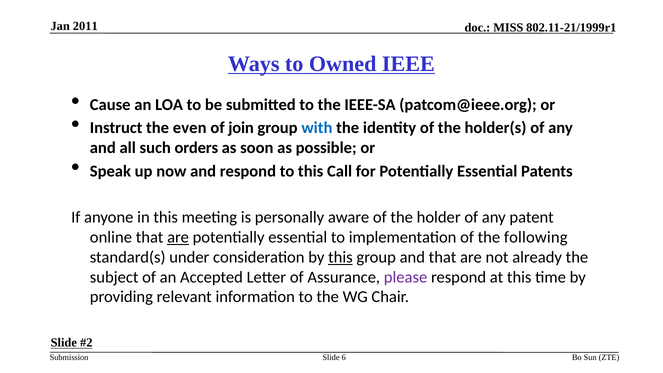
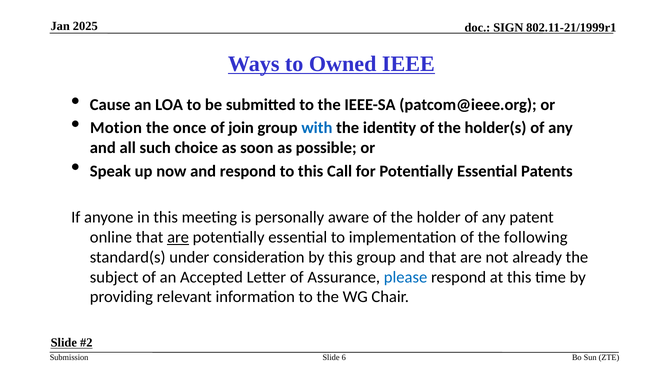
2011: 2011 -> 2025
MISS: MISS -> SIGN
Instruct: Instruct -> Motion
even: even -> once
orders: orders -> choice
this at (340, 257) underline: present -> none
please colour: purple -> blue
